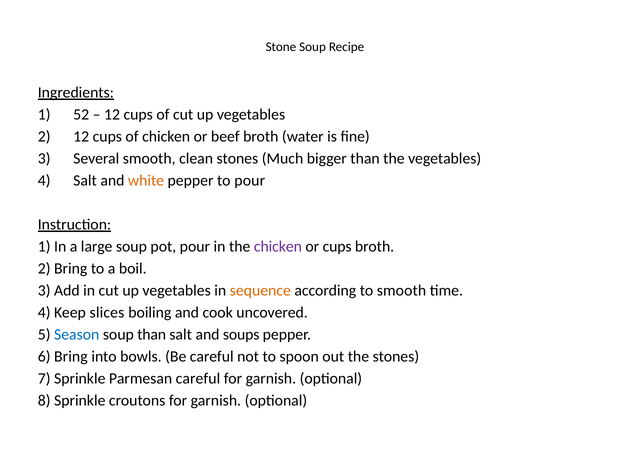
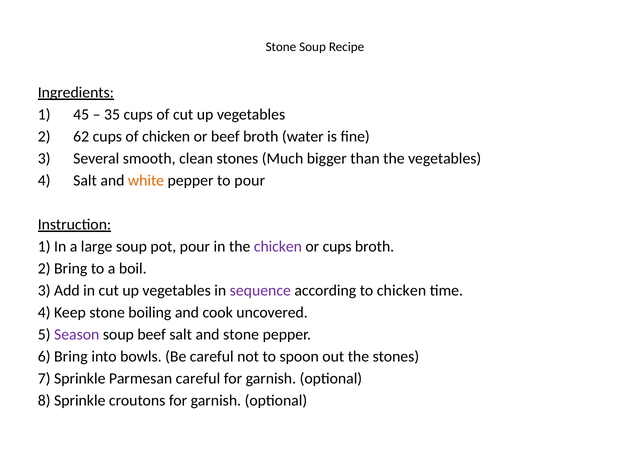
52: 52 -> 45
12 at (112, 115): 12 -> 35
2 12: 12 -> 62
sequence colour: orange -> purple
to smooth: smooth -> chicken
Keep slices: slices -> stone
Season colour: blue -> purple
soup than: than -> beef
and soups: soups -> stone
